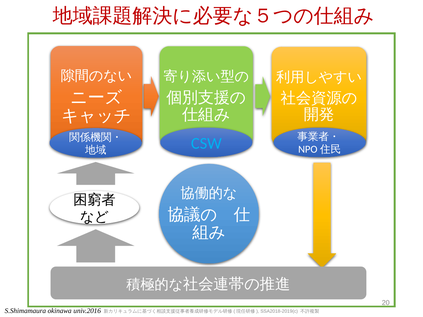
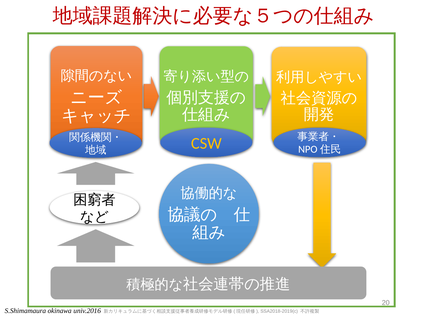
CSW colour: light blue -> yellow
